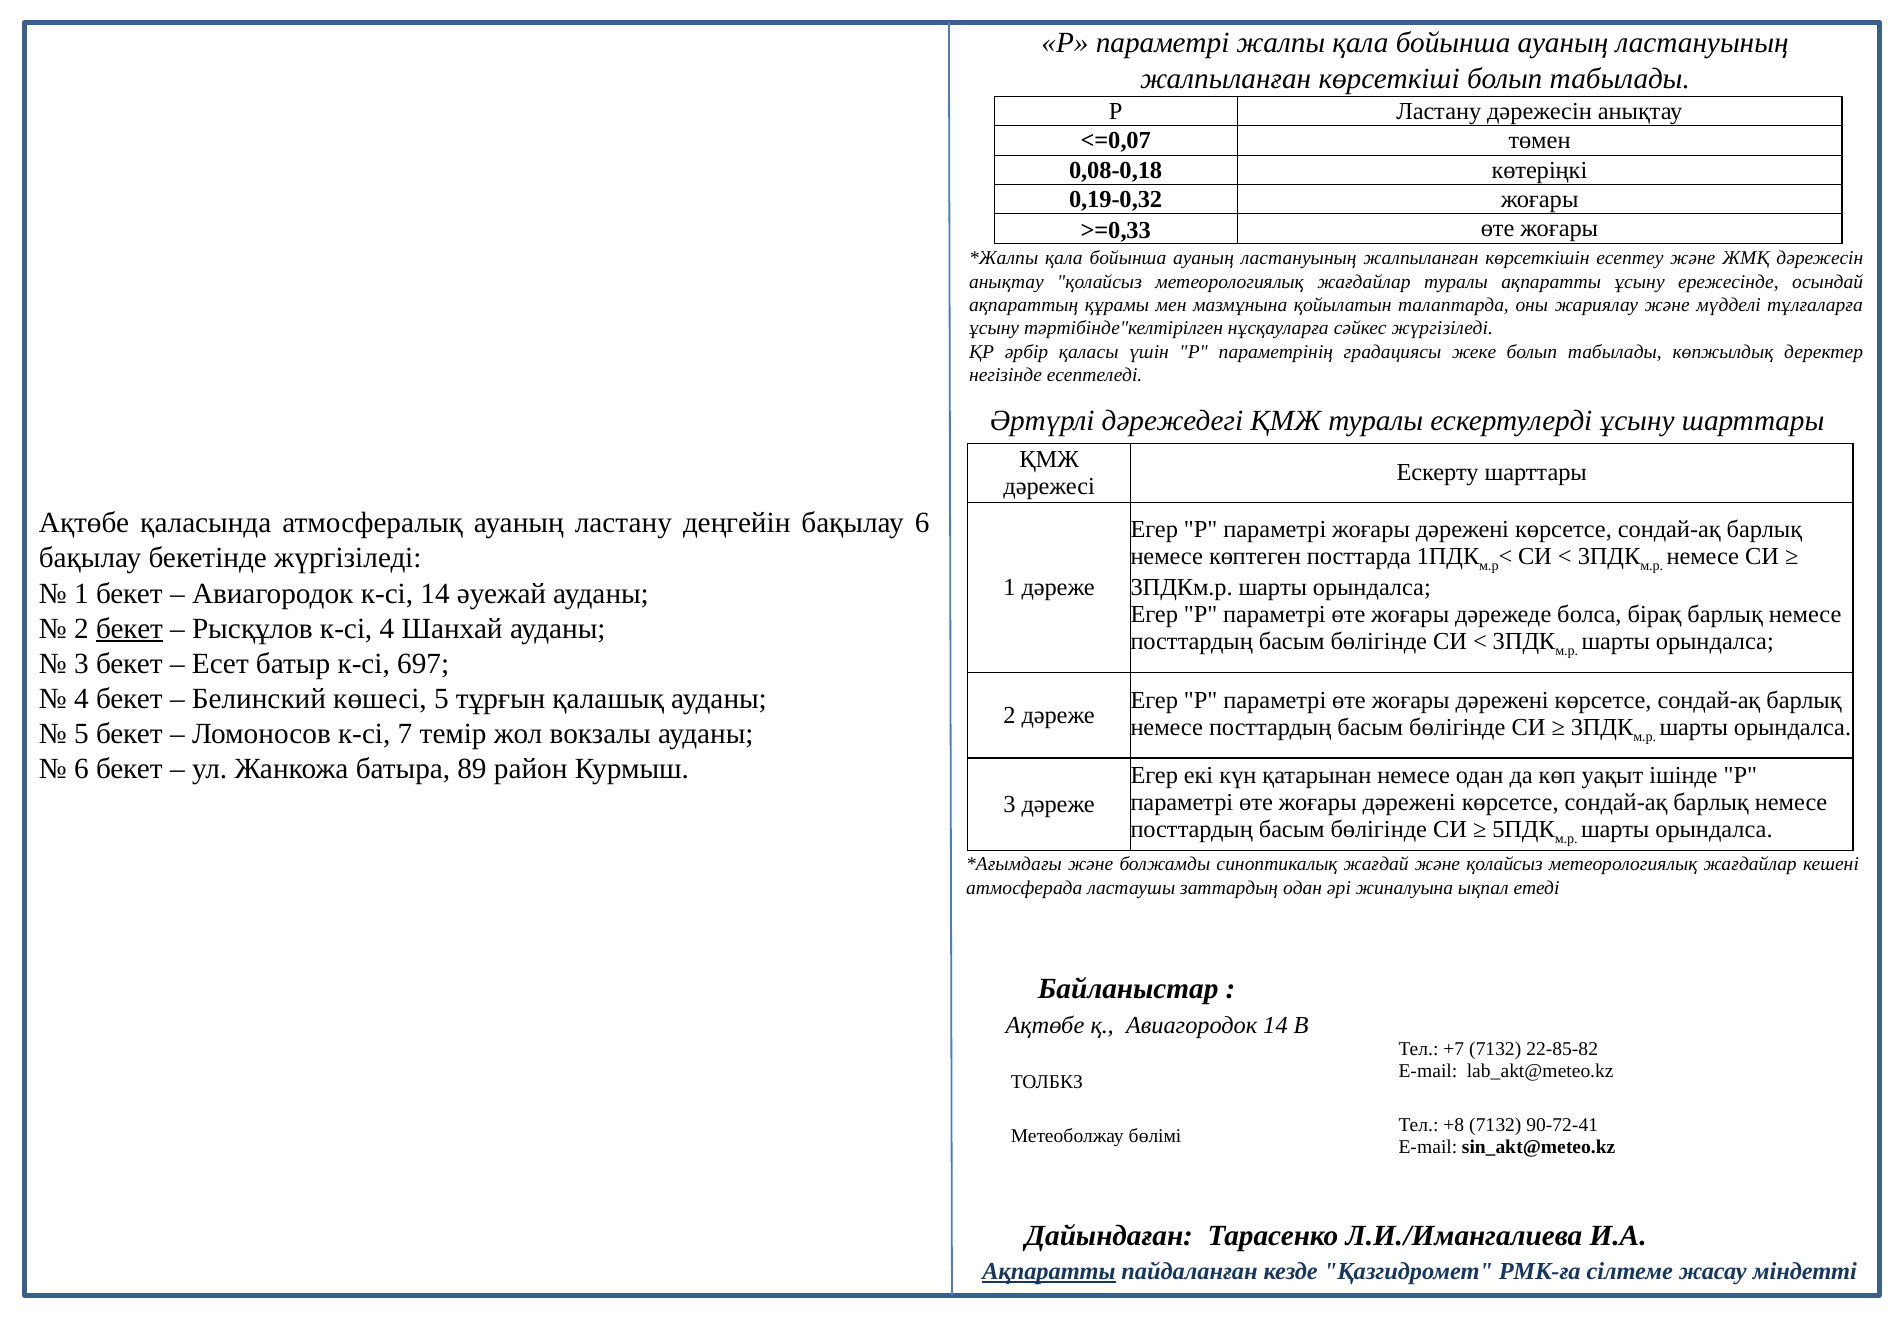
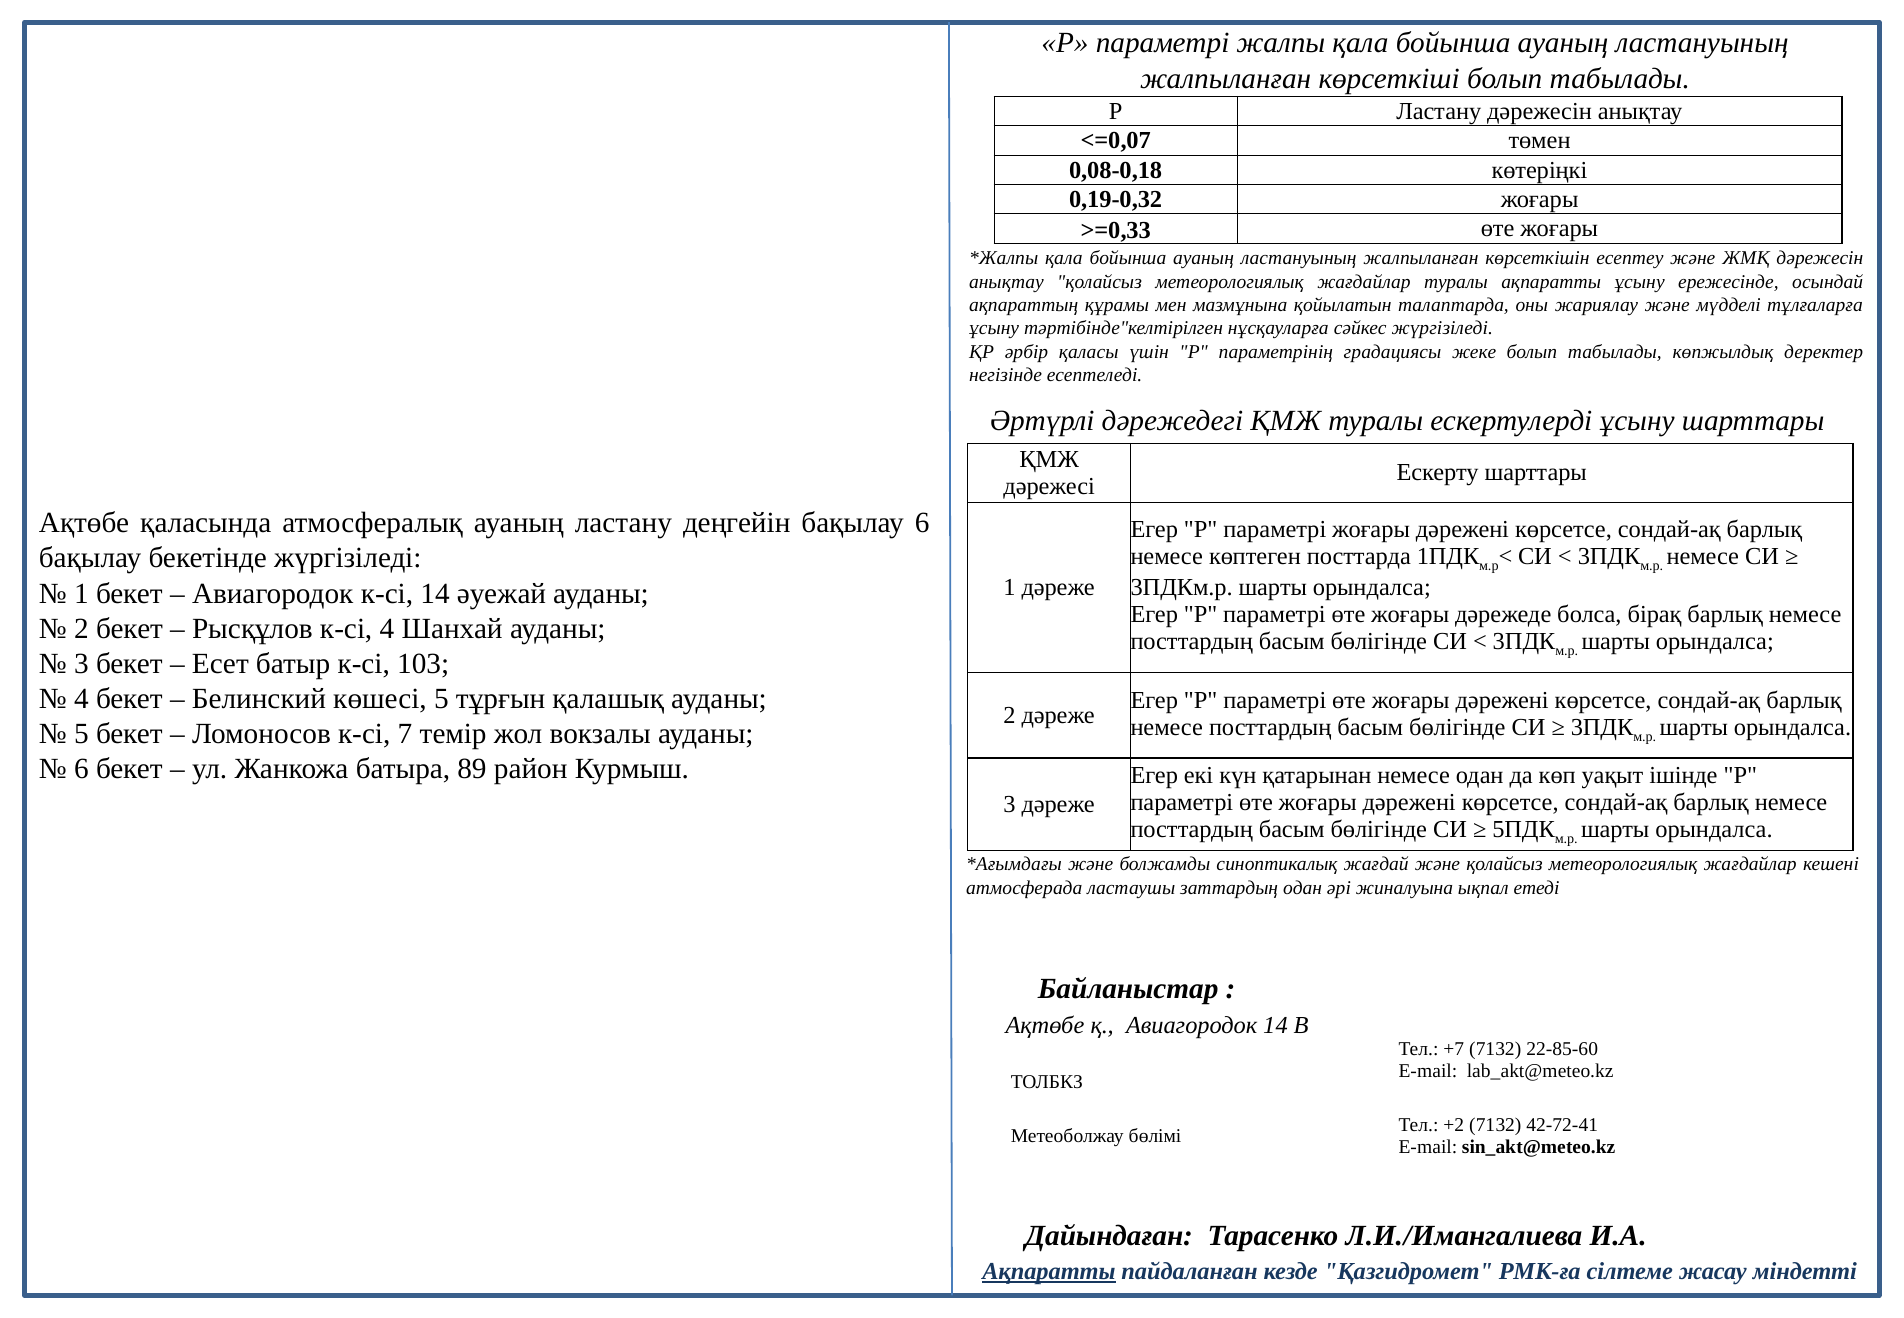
бекет at (129, 629) underline: present -> none
697: 697 -> 103
22-85-82: 22-85-82 -> 22-85-60
+8: +8 -> +2
90-72-41: 90-72-41 -> 42-72-41
